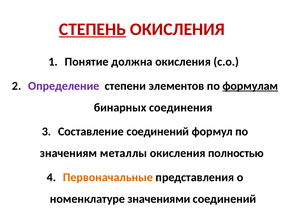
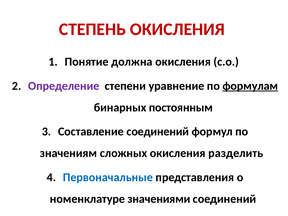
СТЕПЕНЬ underline: present -> none
элементов: элементов -> уравнение
соединения: соединения -> постоянным
металлы: металлы -> сложных
полностью: полностью -> разделить
Первоначальные colour: orange -> blue
